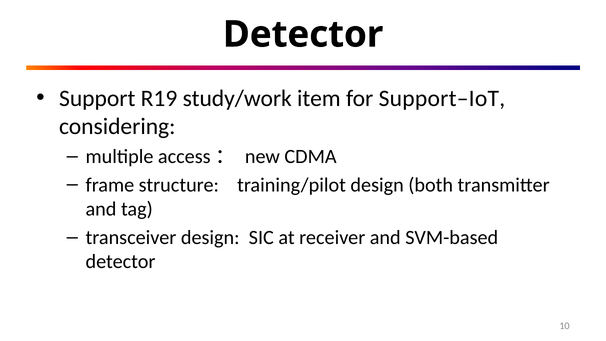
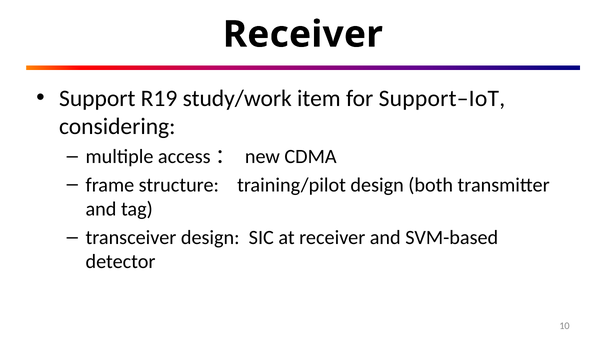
Detector at (303, 34): Detector -> Receiver
